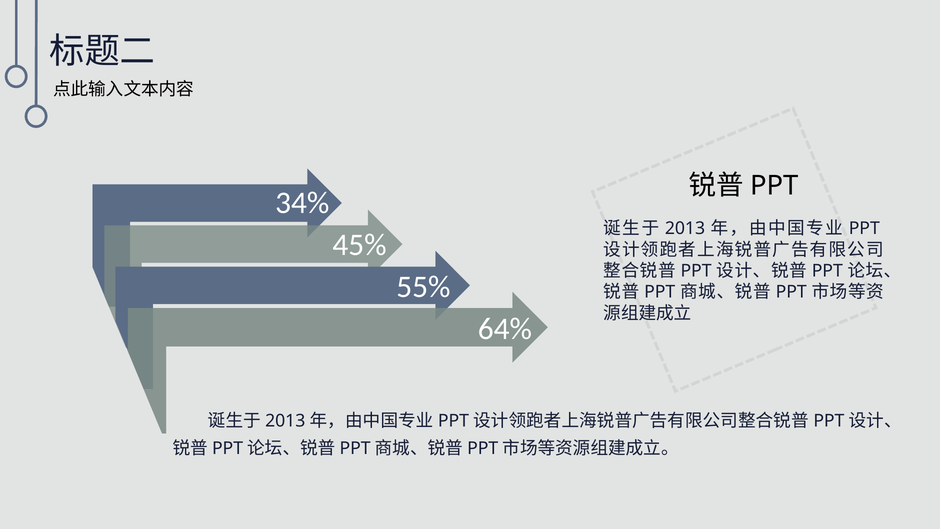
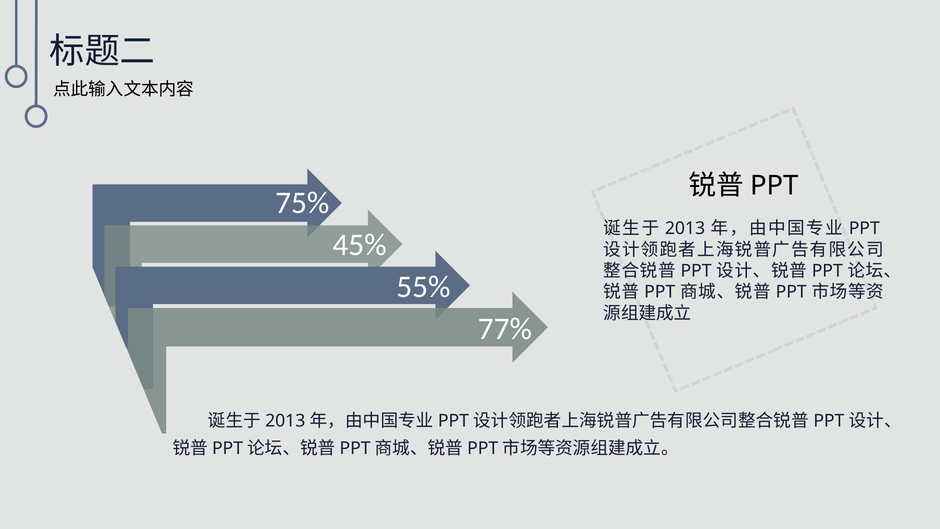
34%: 34% -> 75%
64%: 64% -> 77%
